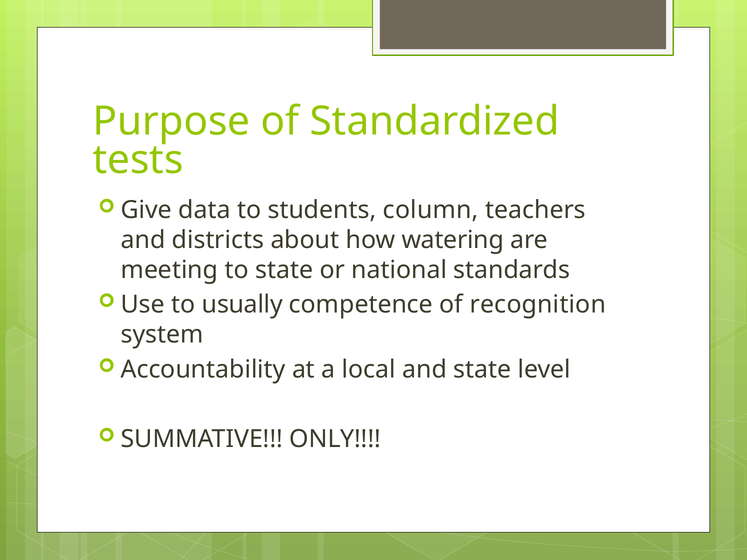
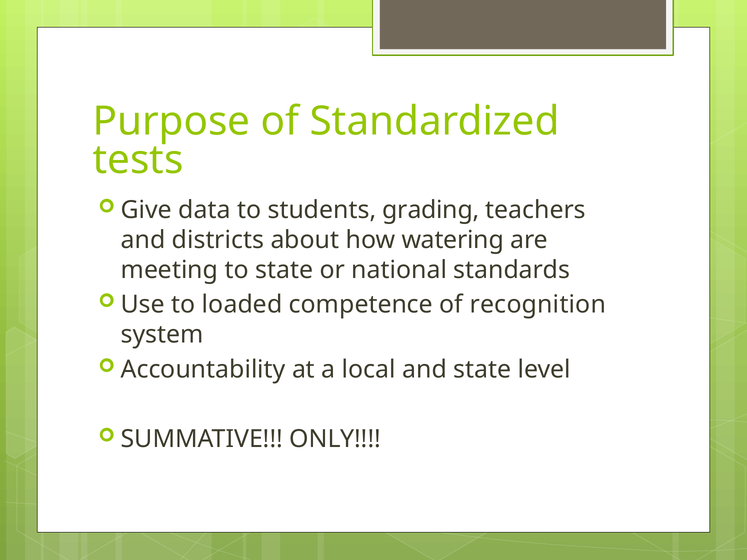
column: column -> grading
usually: usually -> loaded
